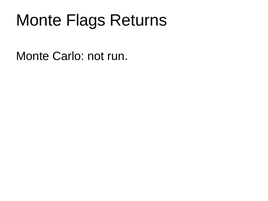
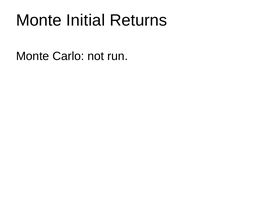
Flags: Flags -> Initial
